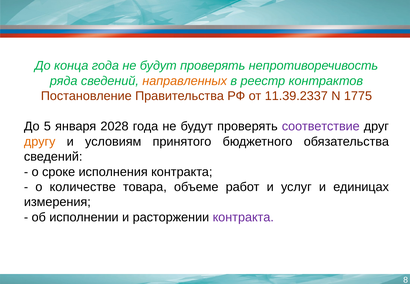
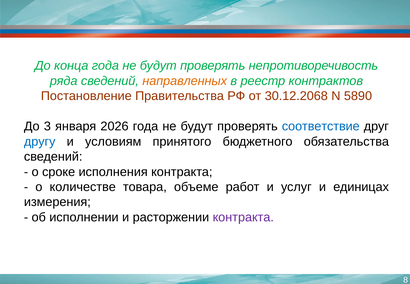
11.39.2337: 11.39.2337 -> 30.12.2068
1775: 1775 -> 5890
5: 5 -> 3
2028: 2028 -> 2026
соответствие colour: purple -> blue
другу colour: orange -> blue
